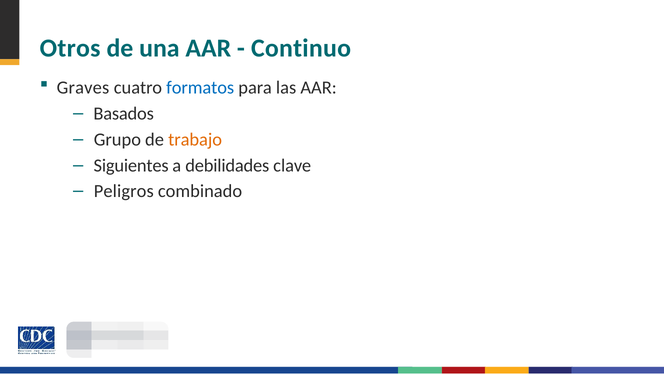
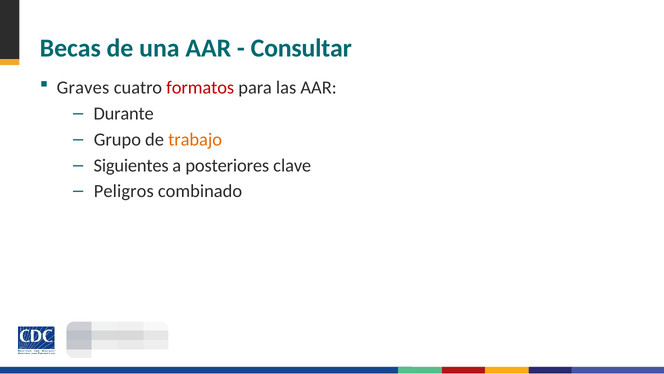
Otros: Otros -> Becas
Continuo: Continuo -> Consultar
formatos colour: blue -> red
Basados: Basados -> Durante
debilidades: debilidades -> posteriores
